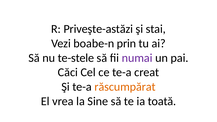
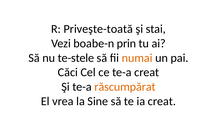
Priveşte-astăzi: Priveşte-astăzi -> Priveşte-toată
numai colour: purple -> orange
ia toată: toată -> creat
